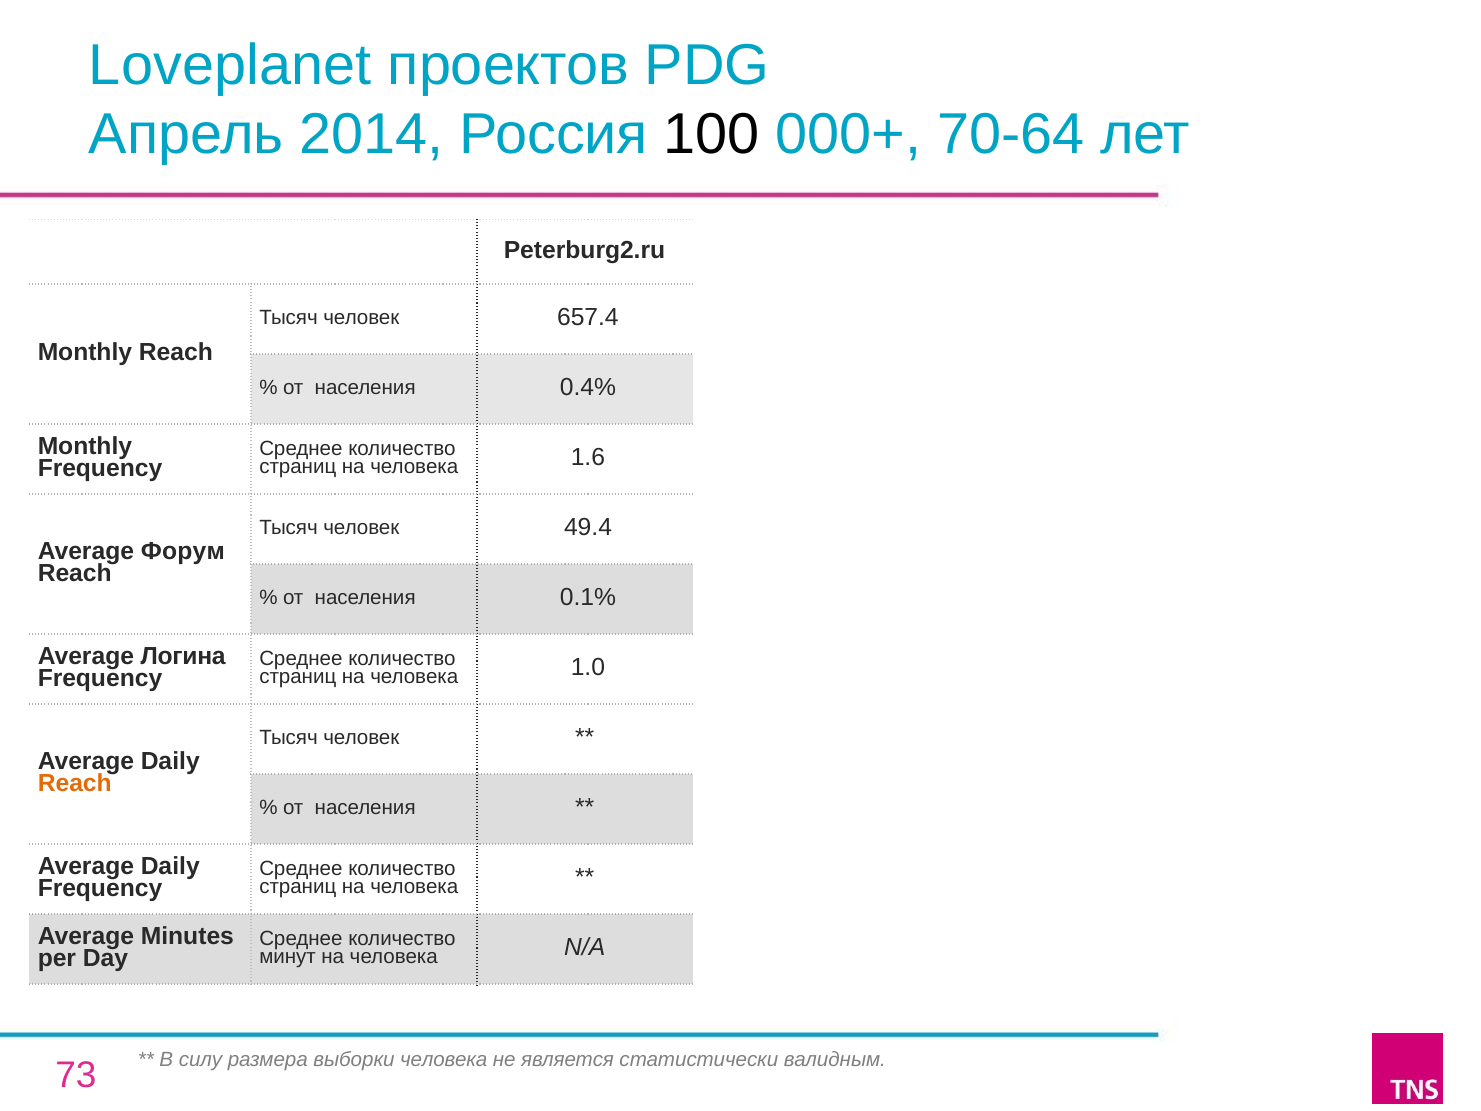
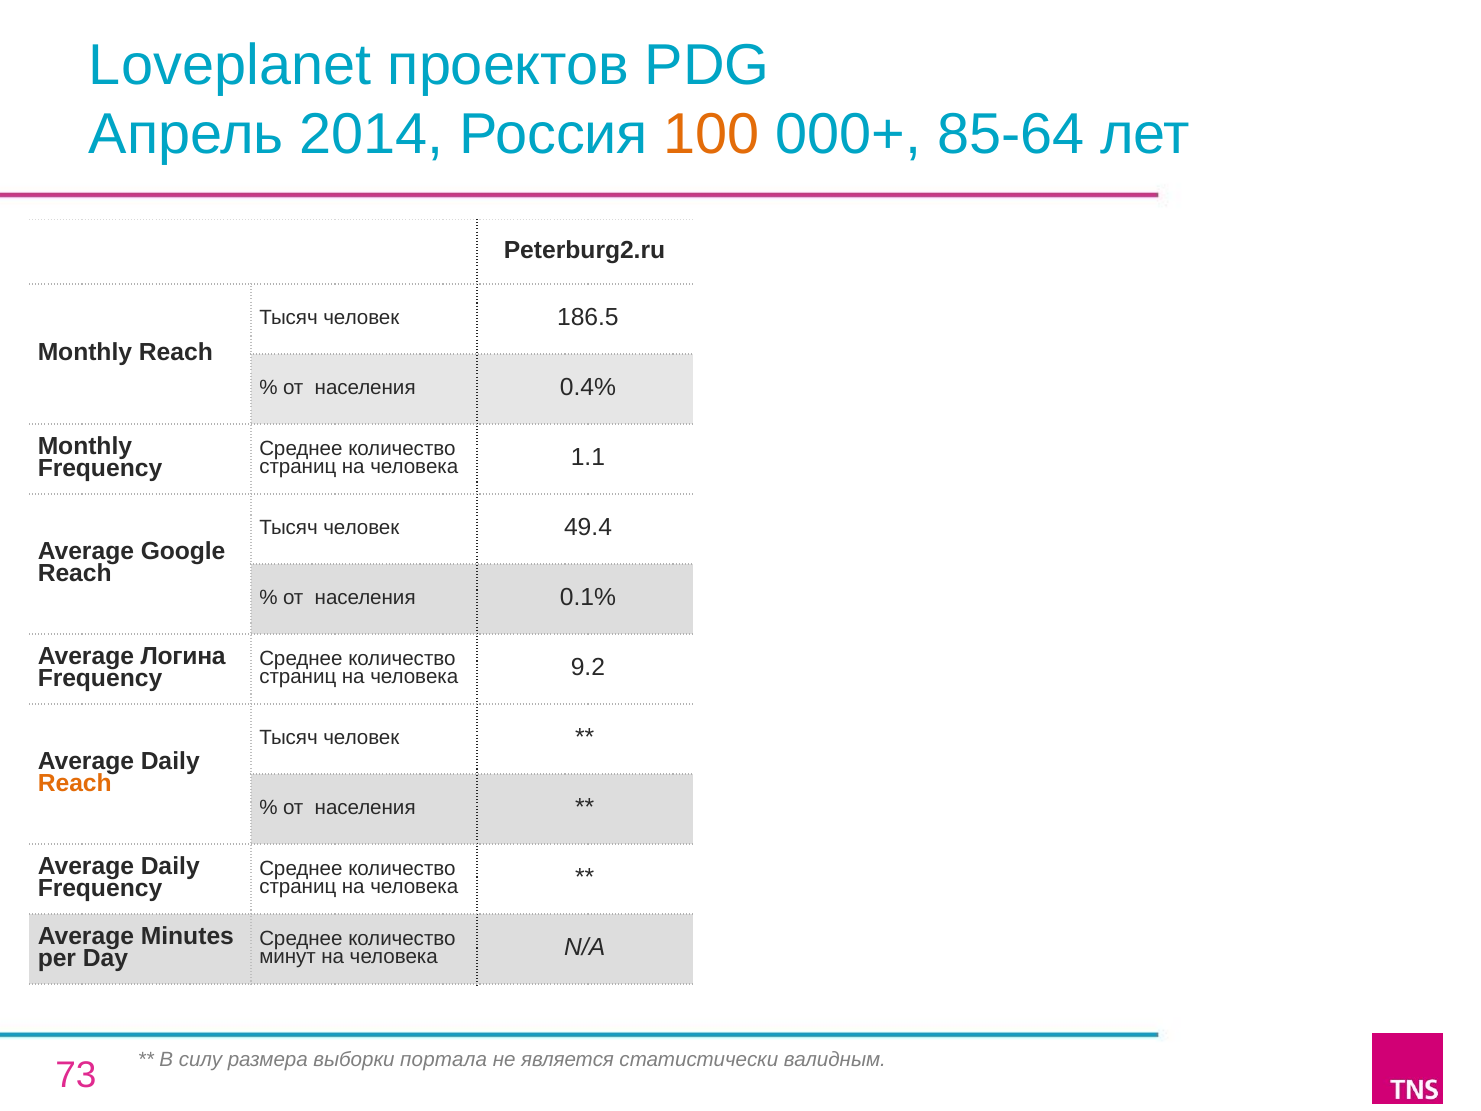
100 colour: black -> orange
70-64: 70-64 -> 85-64
657.4: 657.4 -> 186.5
1.6: 1.6 -> 1.1
Форум: Форум -> Google
1.0: 1.0 -> 9.2
выборки человека: человека -> портала
